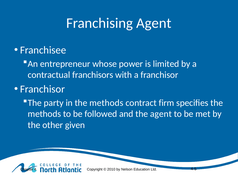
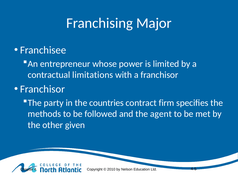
Franchising Agent: Agent -> Major
franchisors: franchisors -> limitations
in the methods: methods -> countries
